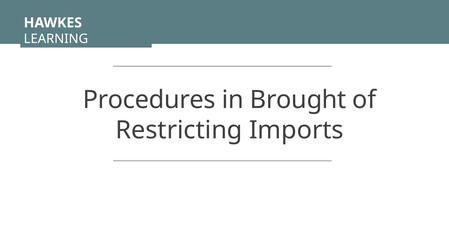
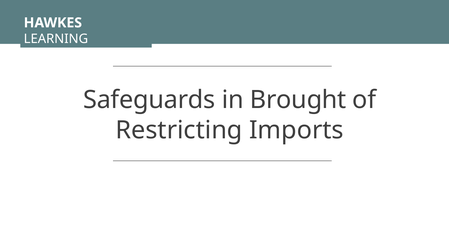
Procedures: Procedures -> Safeguards
